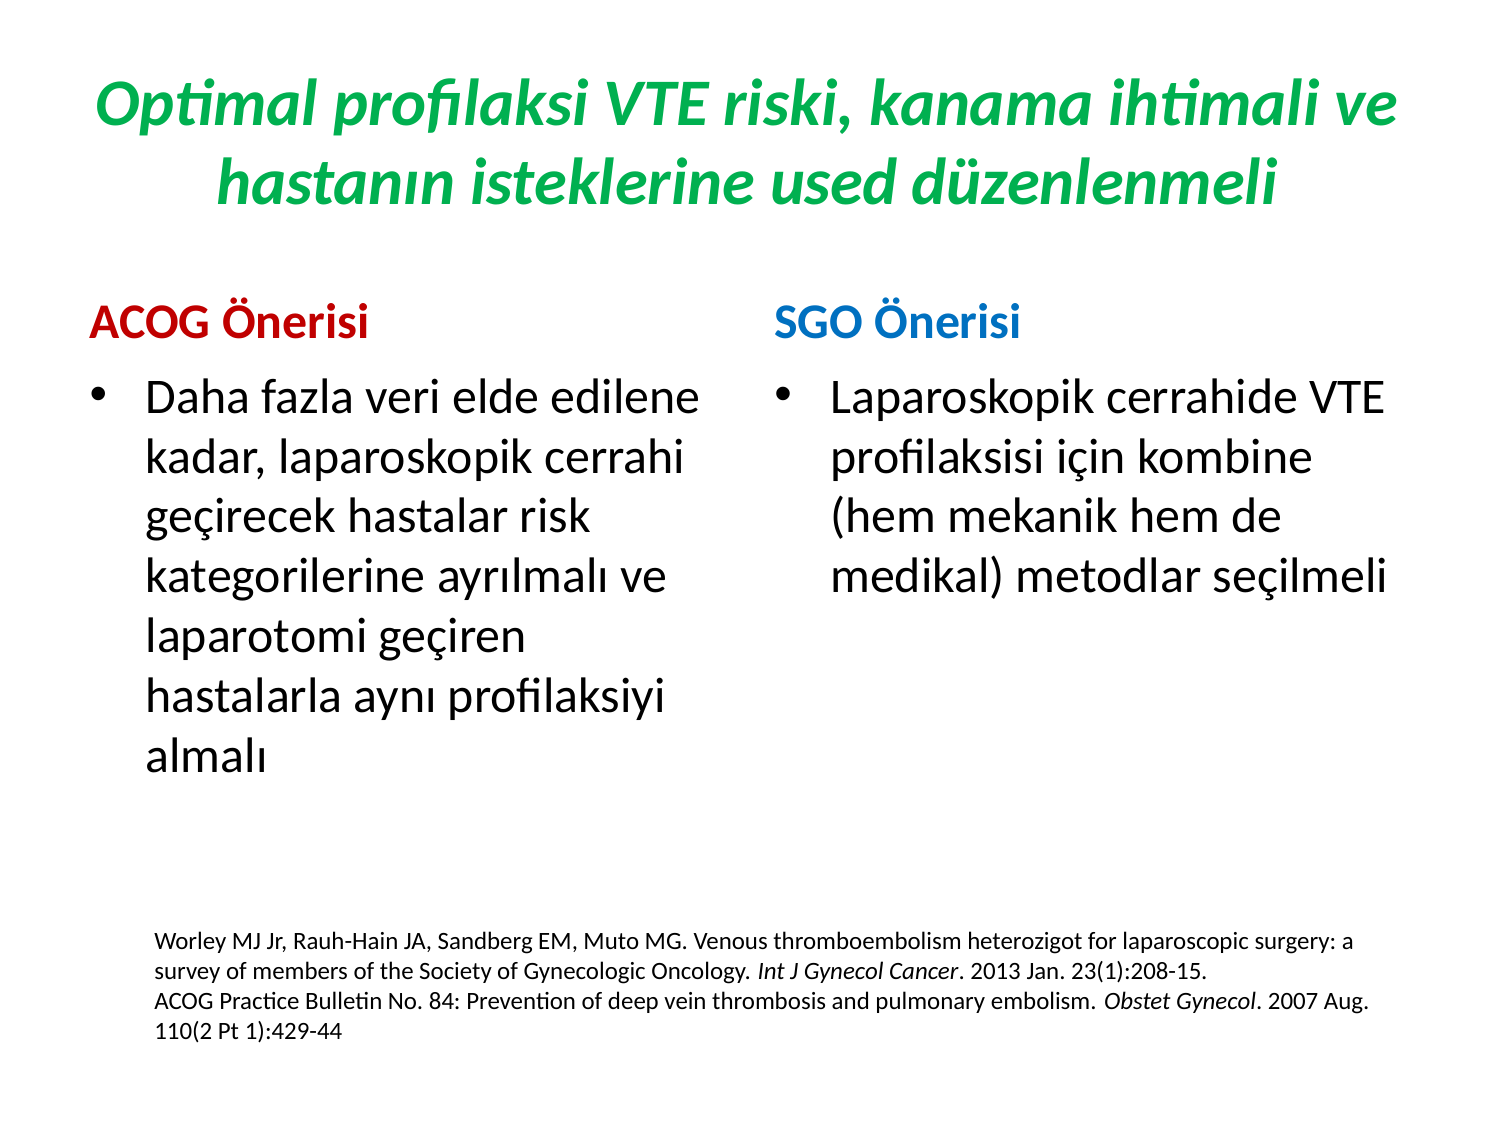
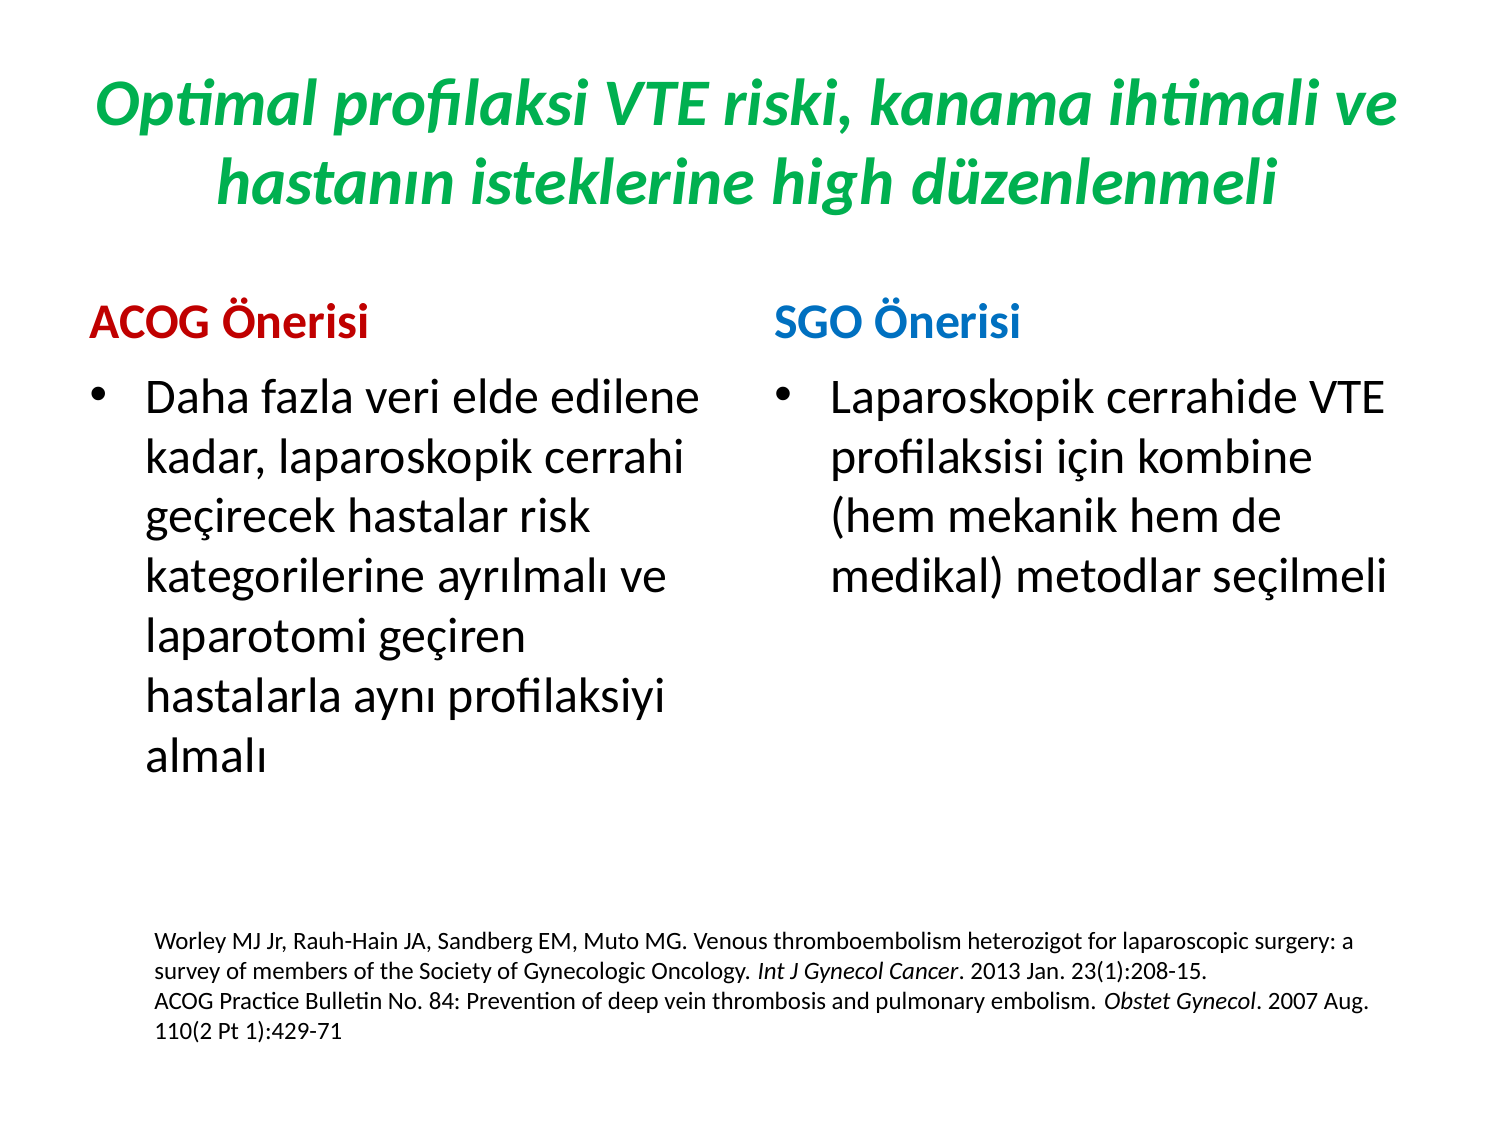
used: used -> high
1):429-44: 1):429-44 -> 1):429-71
